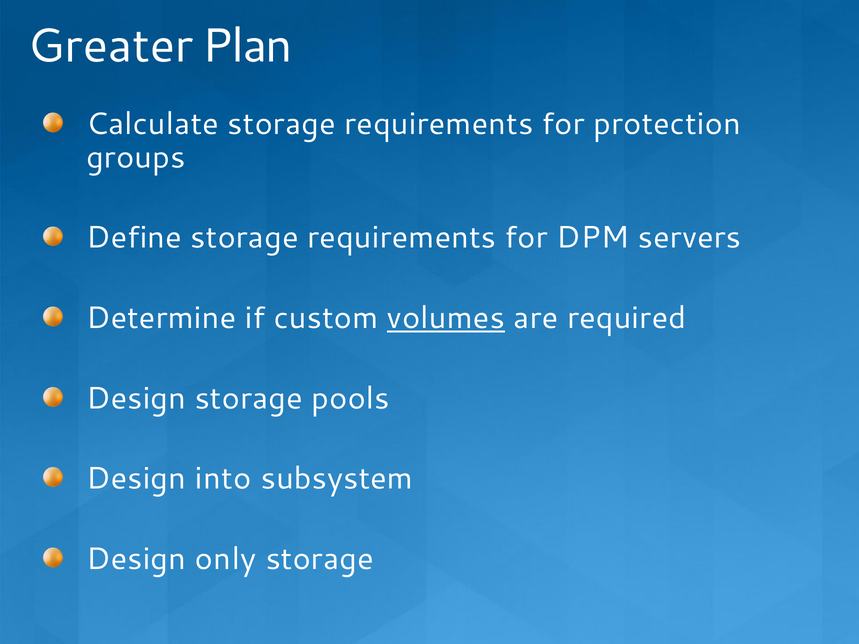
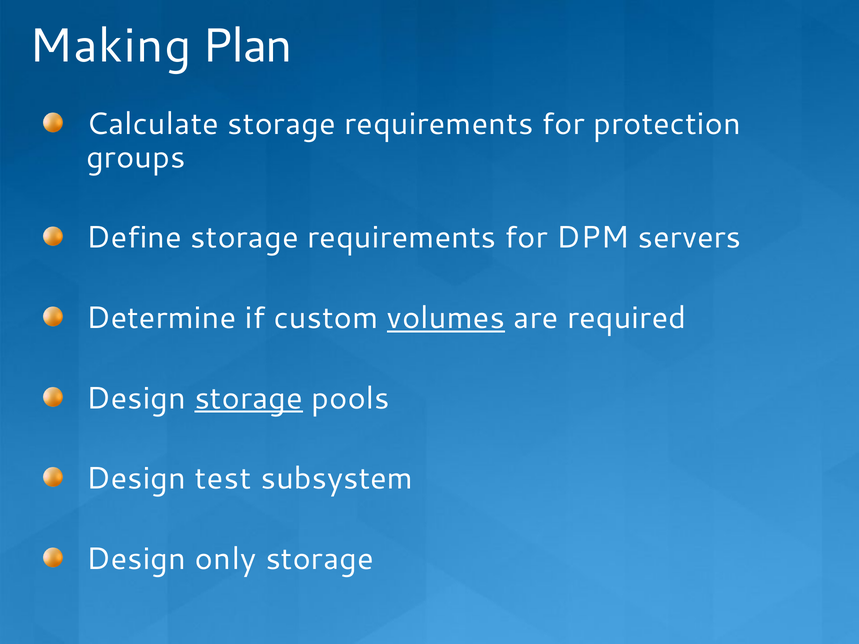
Greater: Greater -> Making
storage at (249, 398) underline: none -> present
into: into -> test
